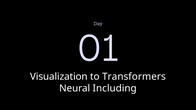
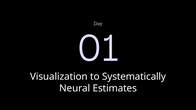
Transformers: Transformers -> Systematically
Including: Including -> Estimates
